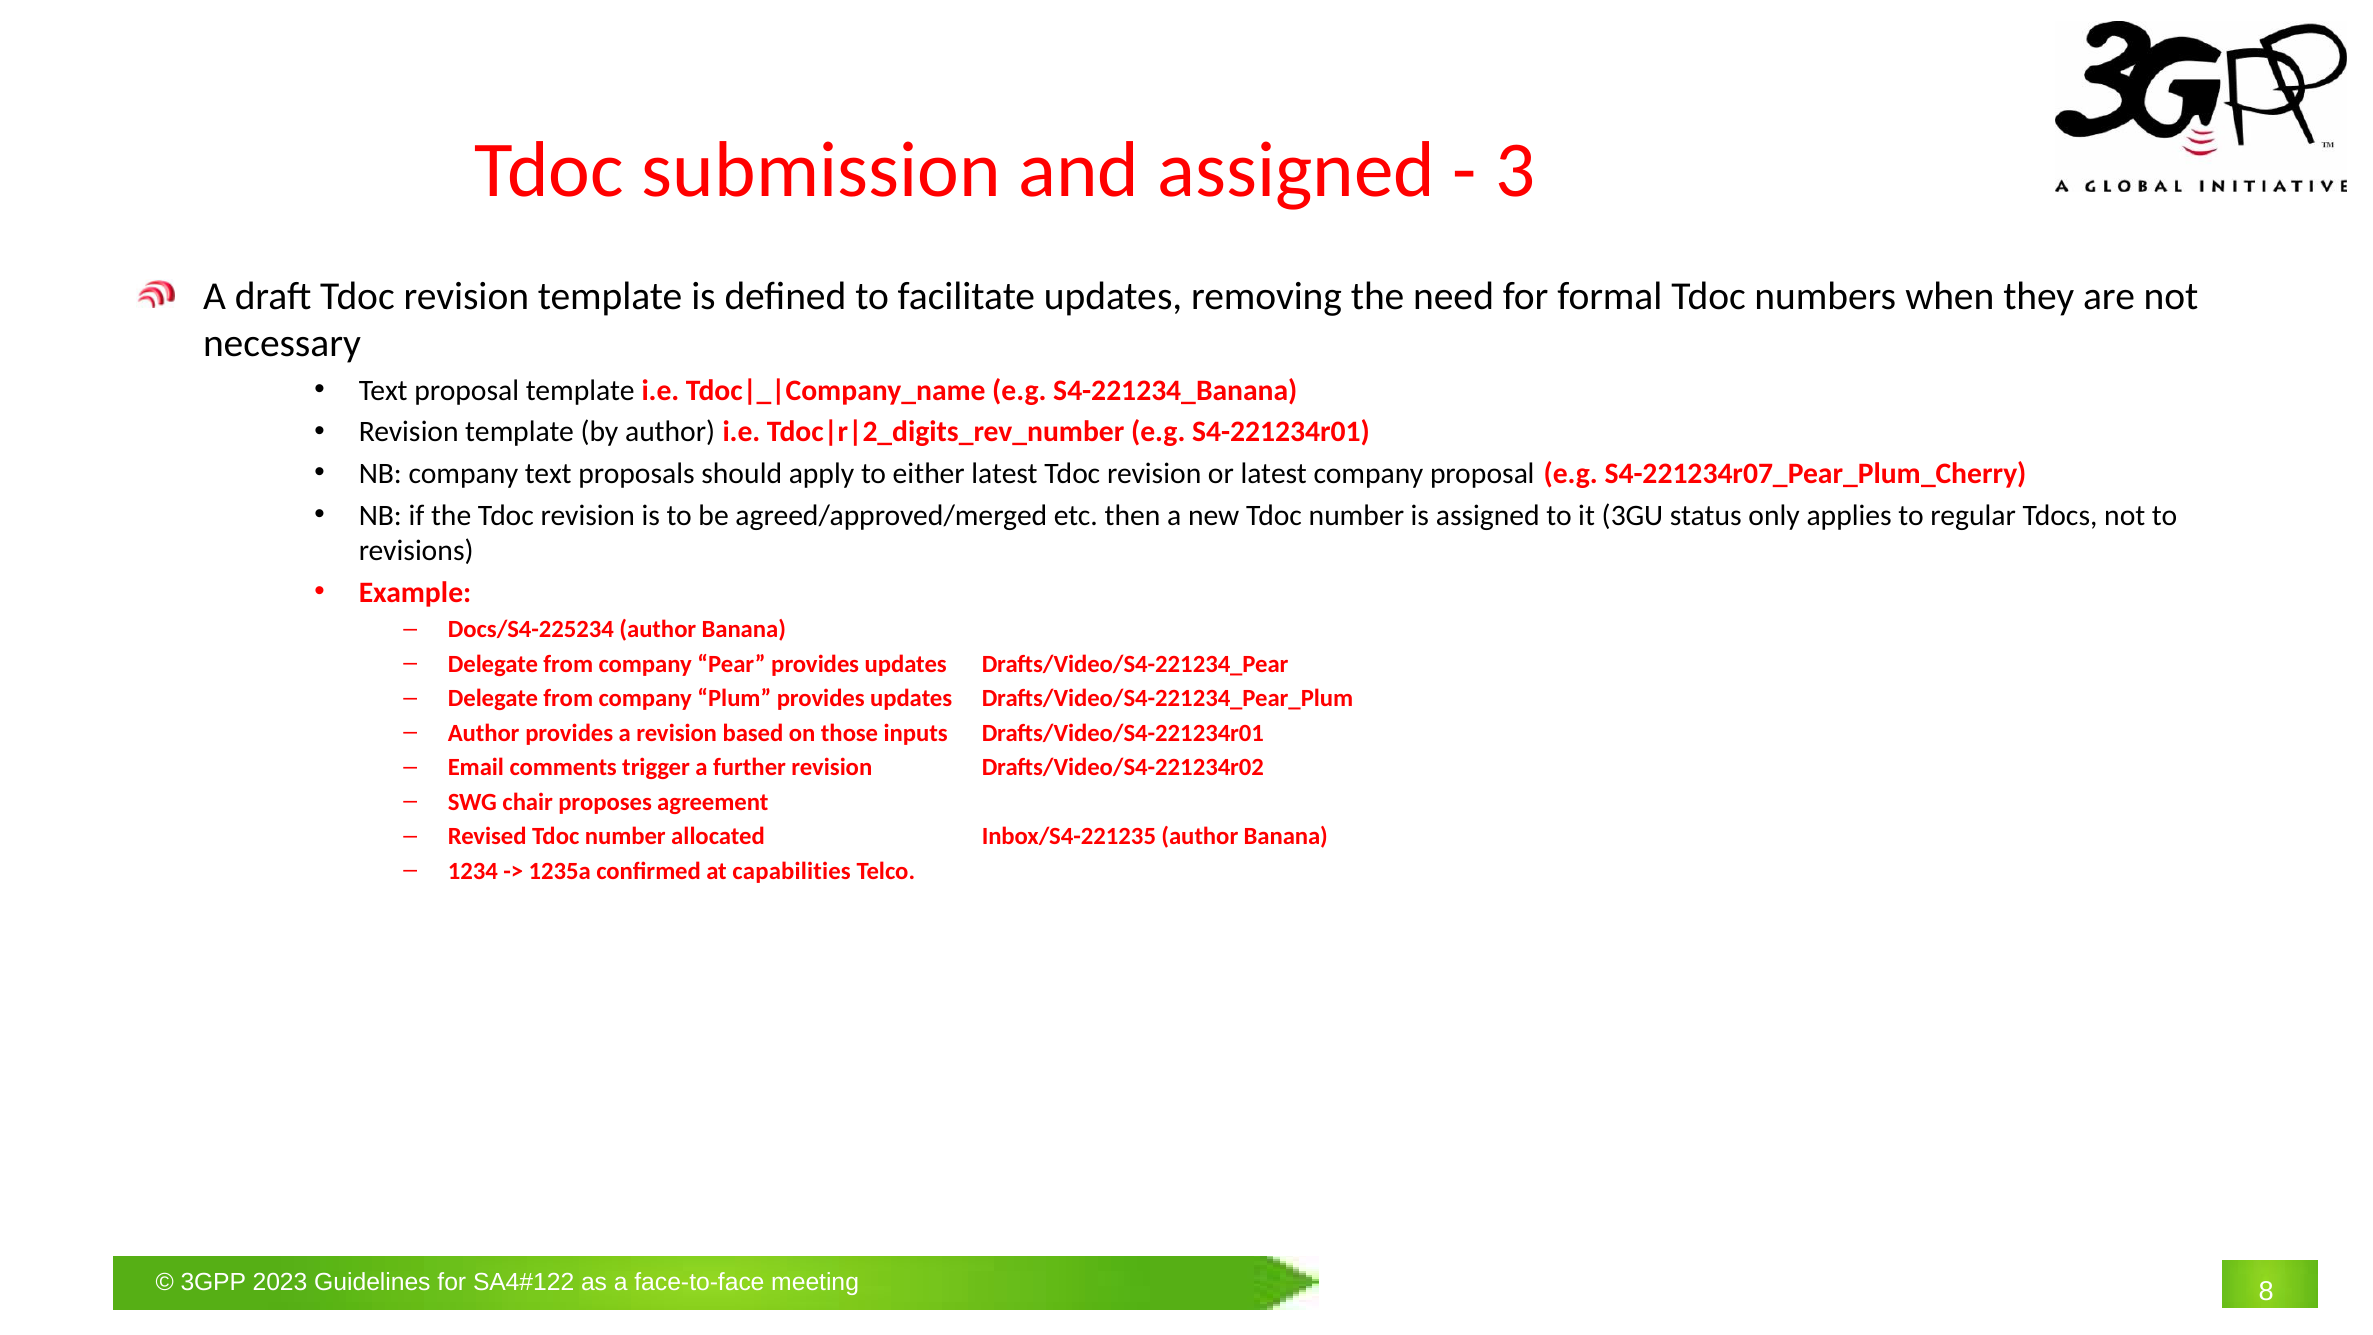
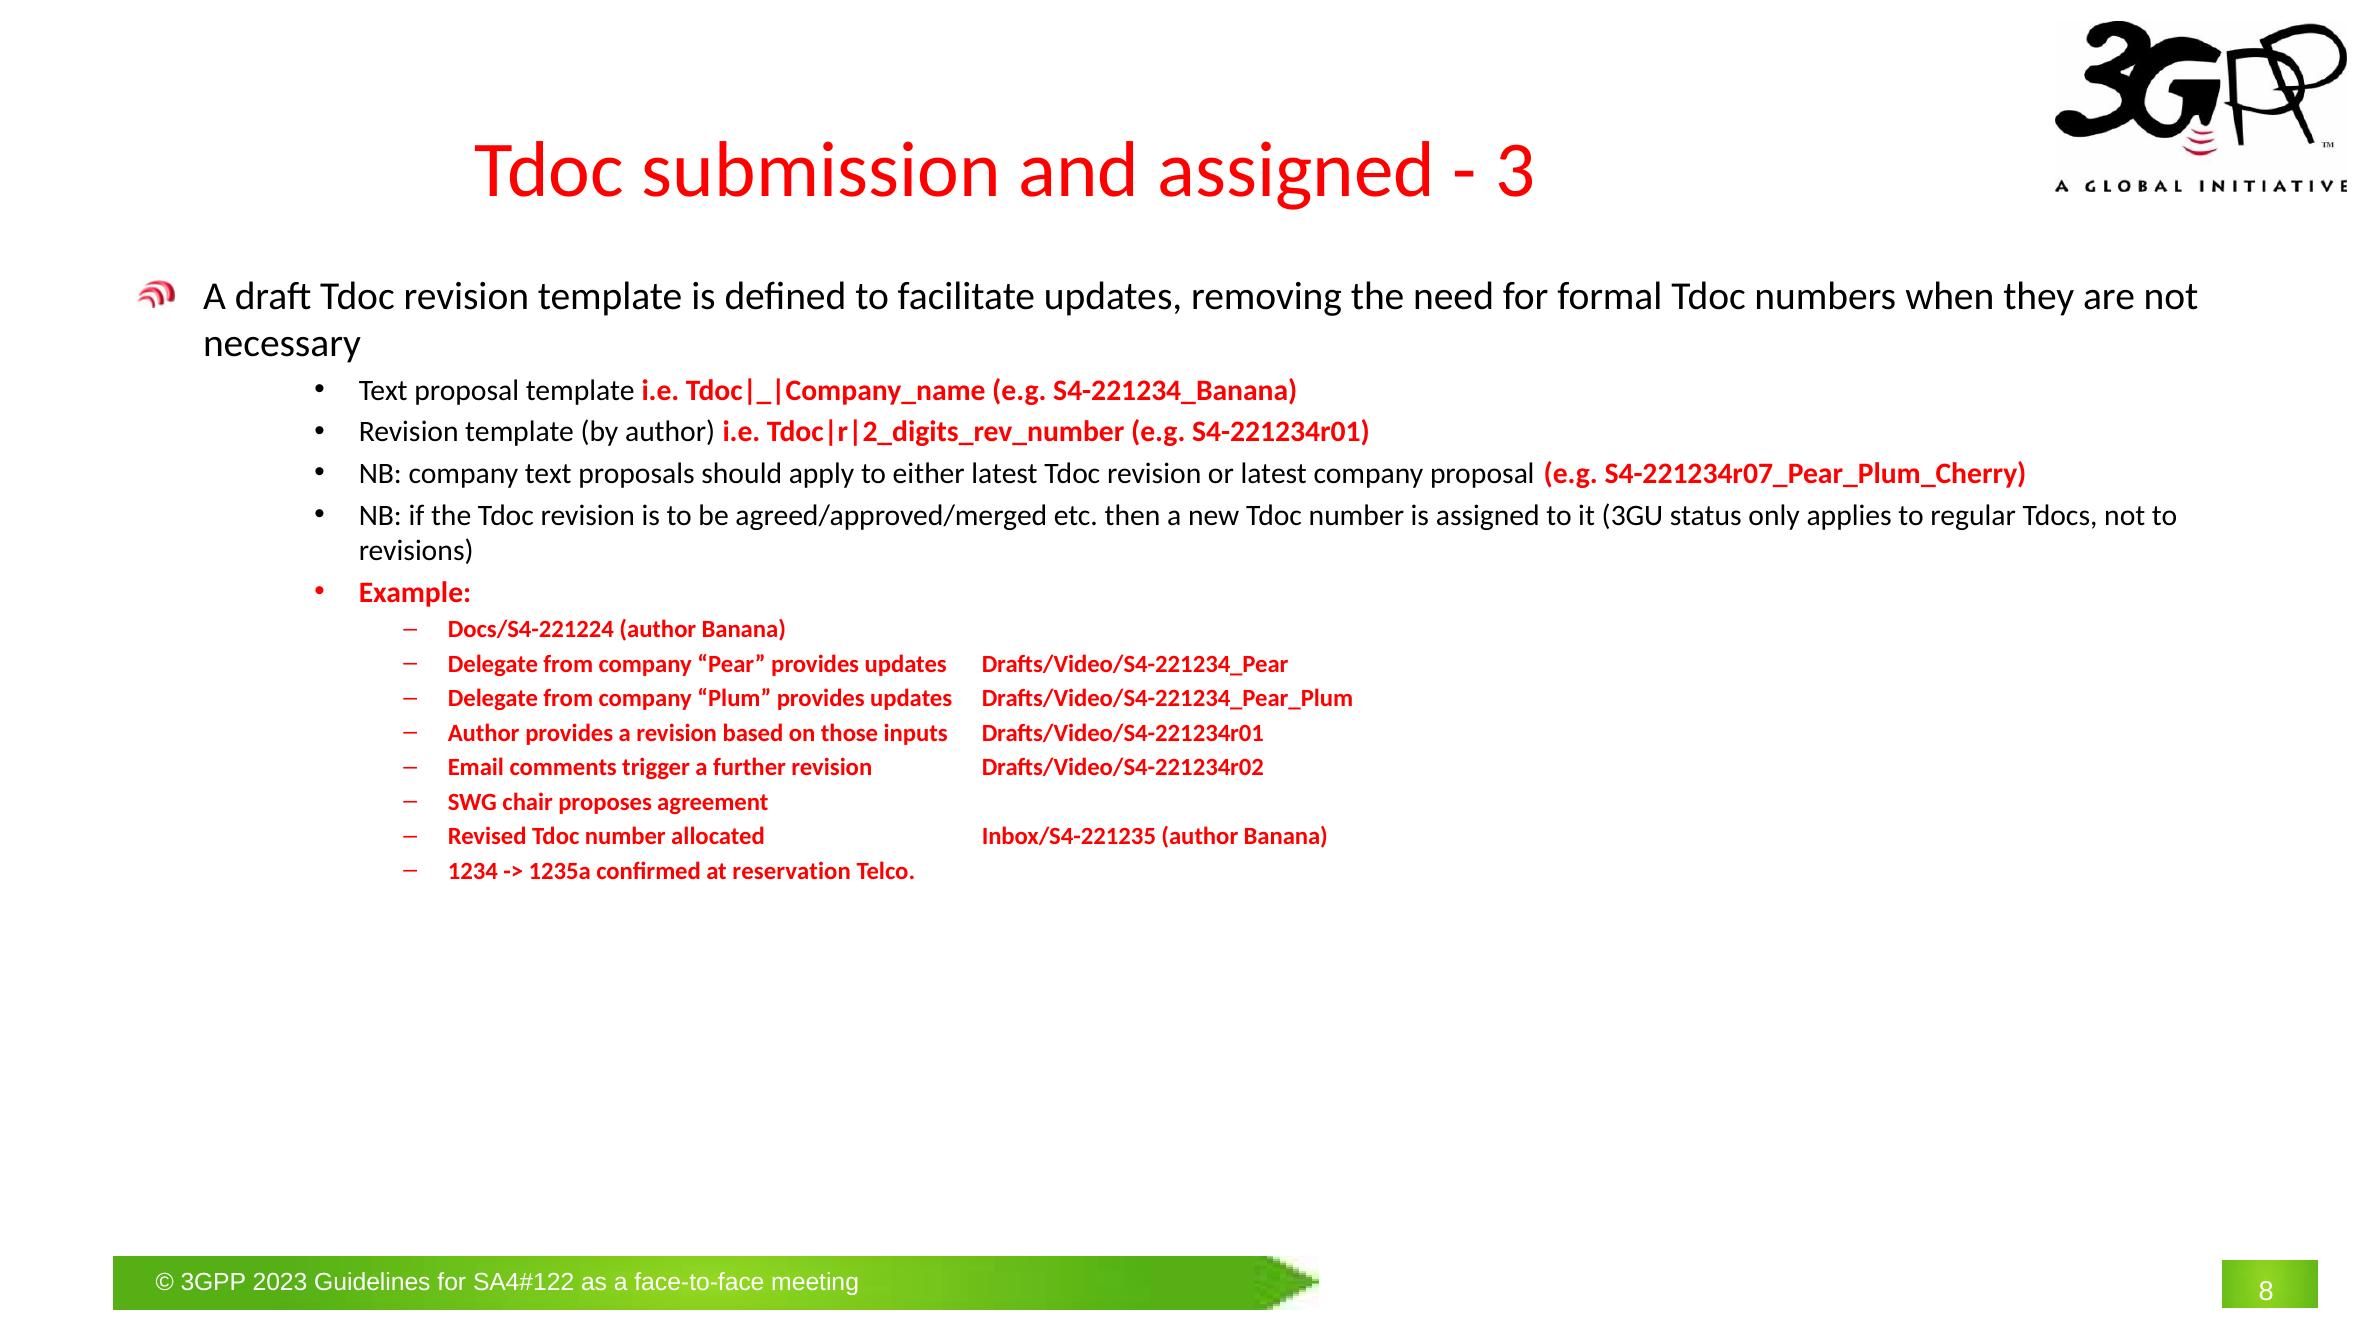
Docs/S4-225234: Docs/S4-225234 -> Docs/S4-221224
capabilities: capabilities -> reservation
